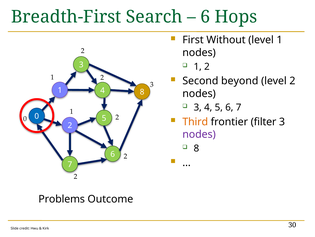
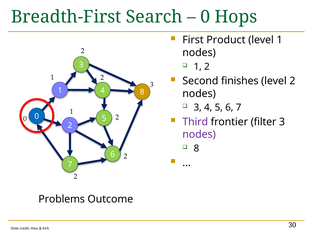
6 at (205, 17): 6 -> 0
Without: Without -> Product
beyond: beyond -> finishes
Third colour: orange -> purple
